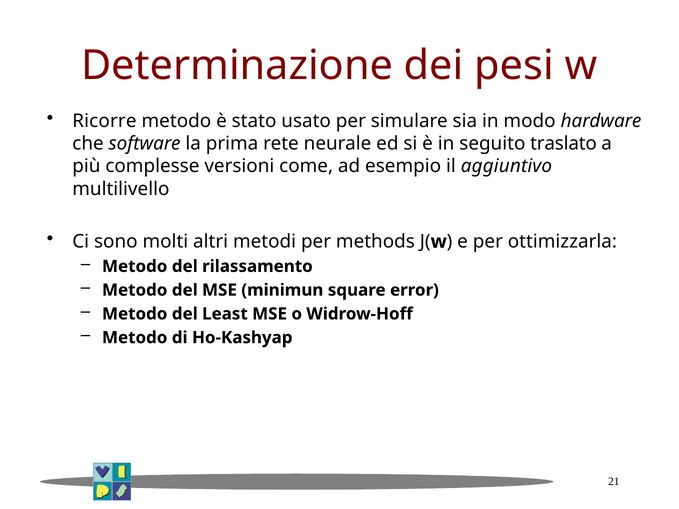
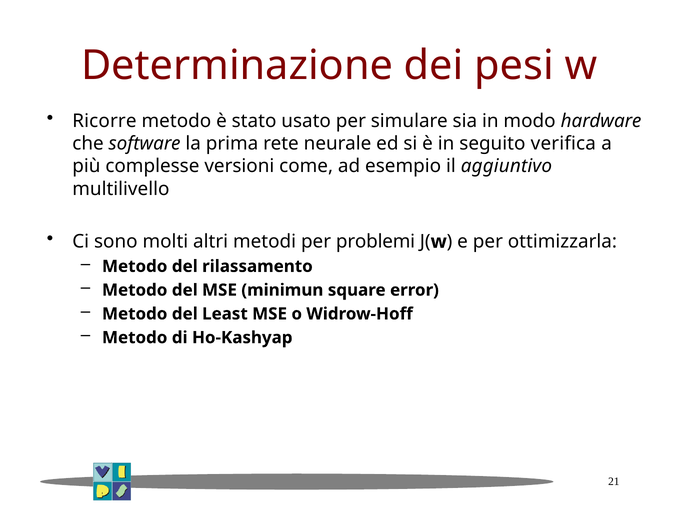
traslato: traslato -> verifica
methods: methods -> problemi
